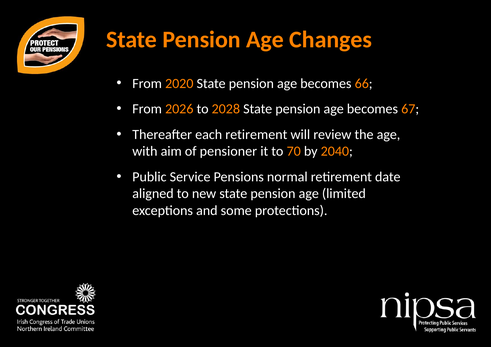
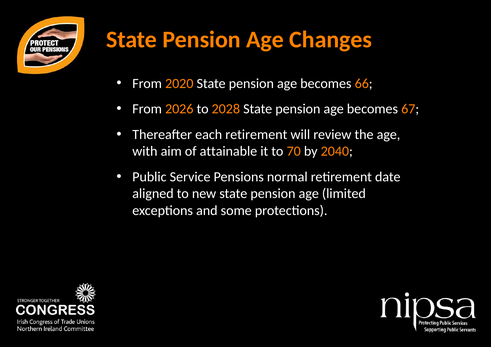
pensioner: pensioner -> attainable
